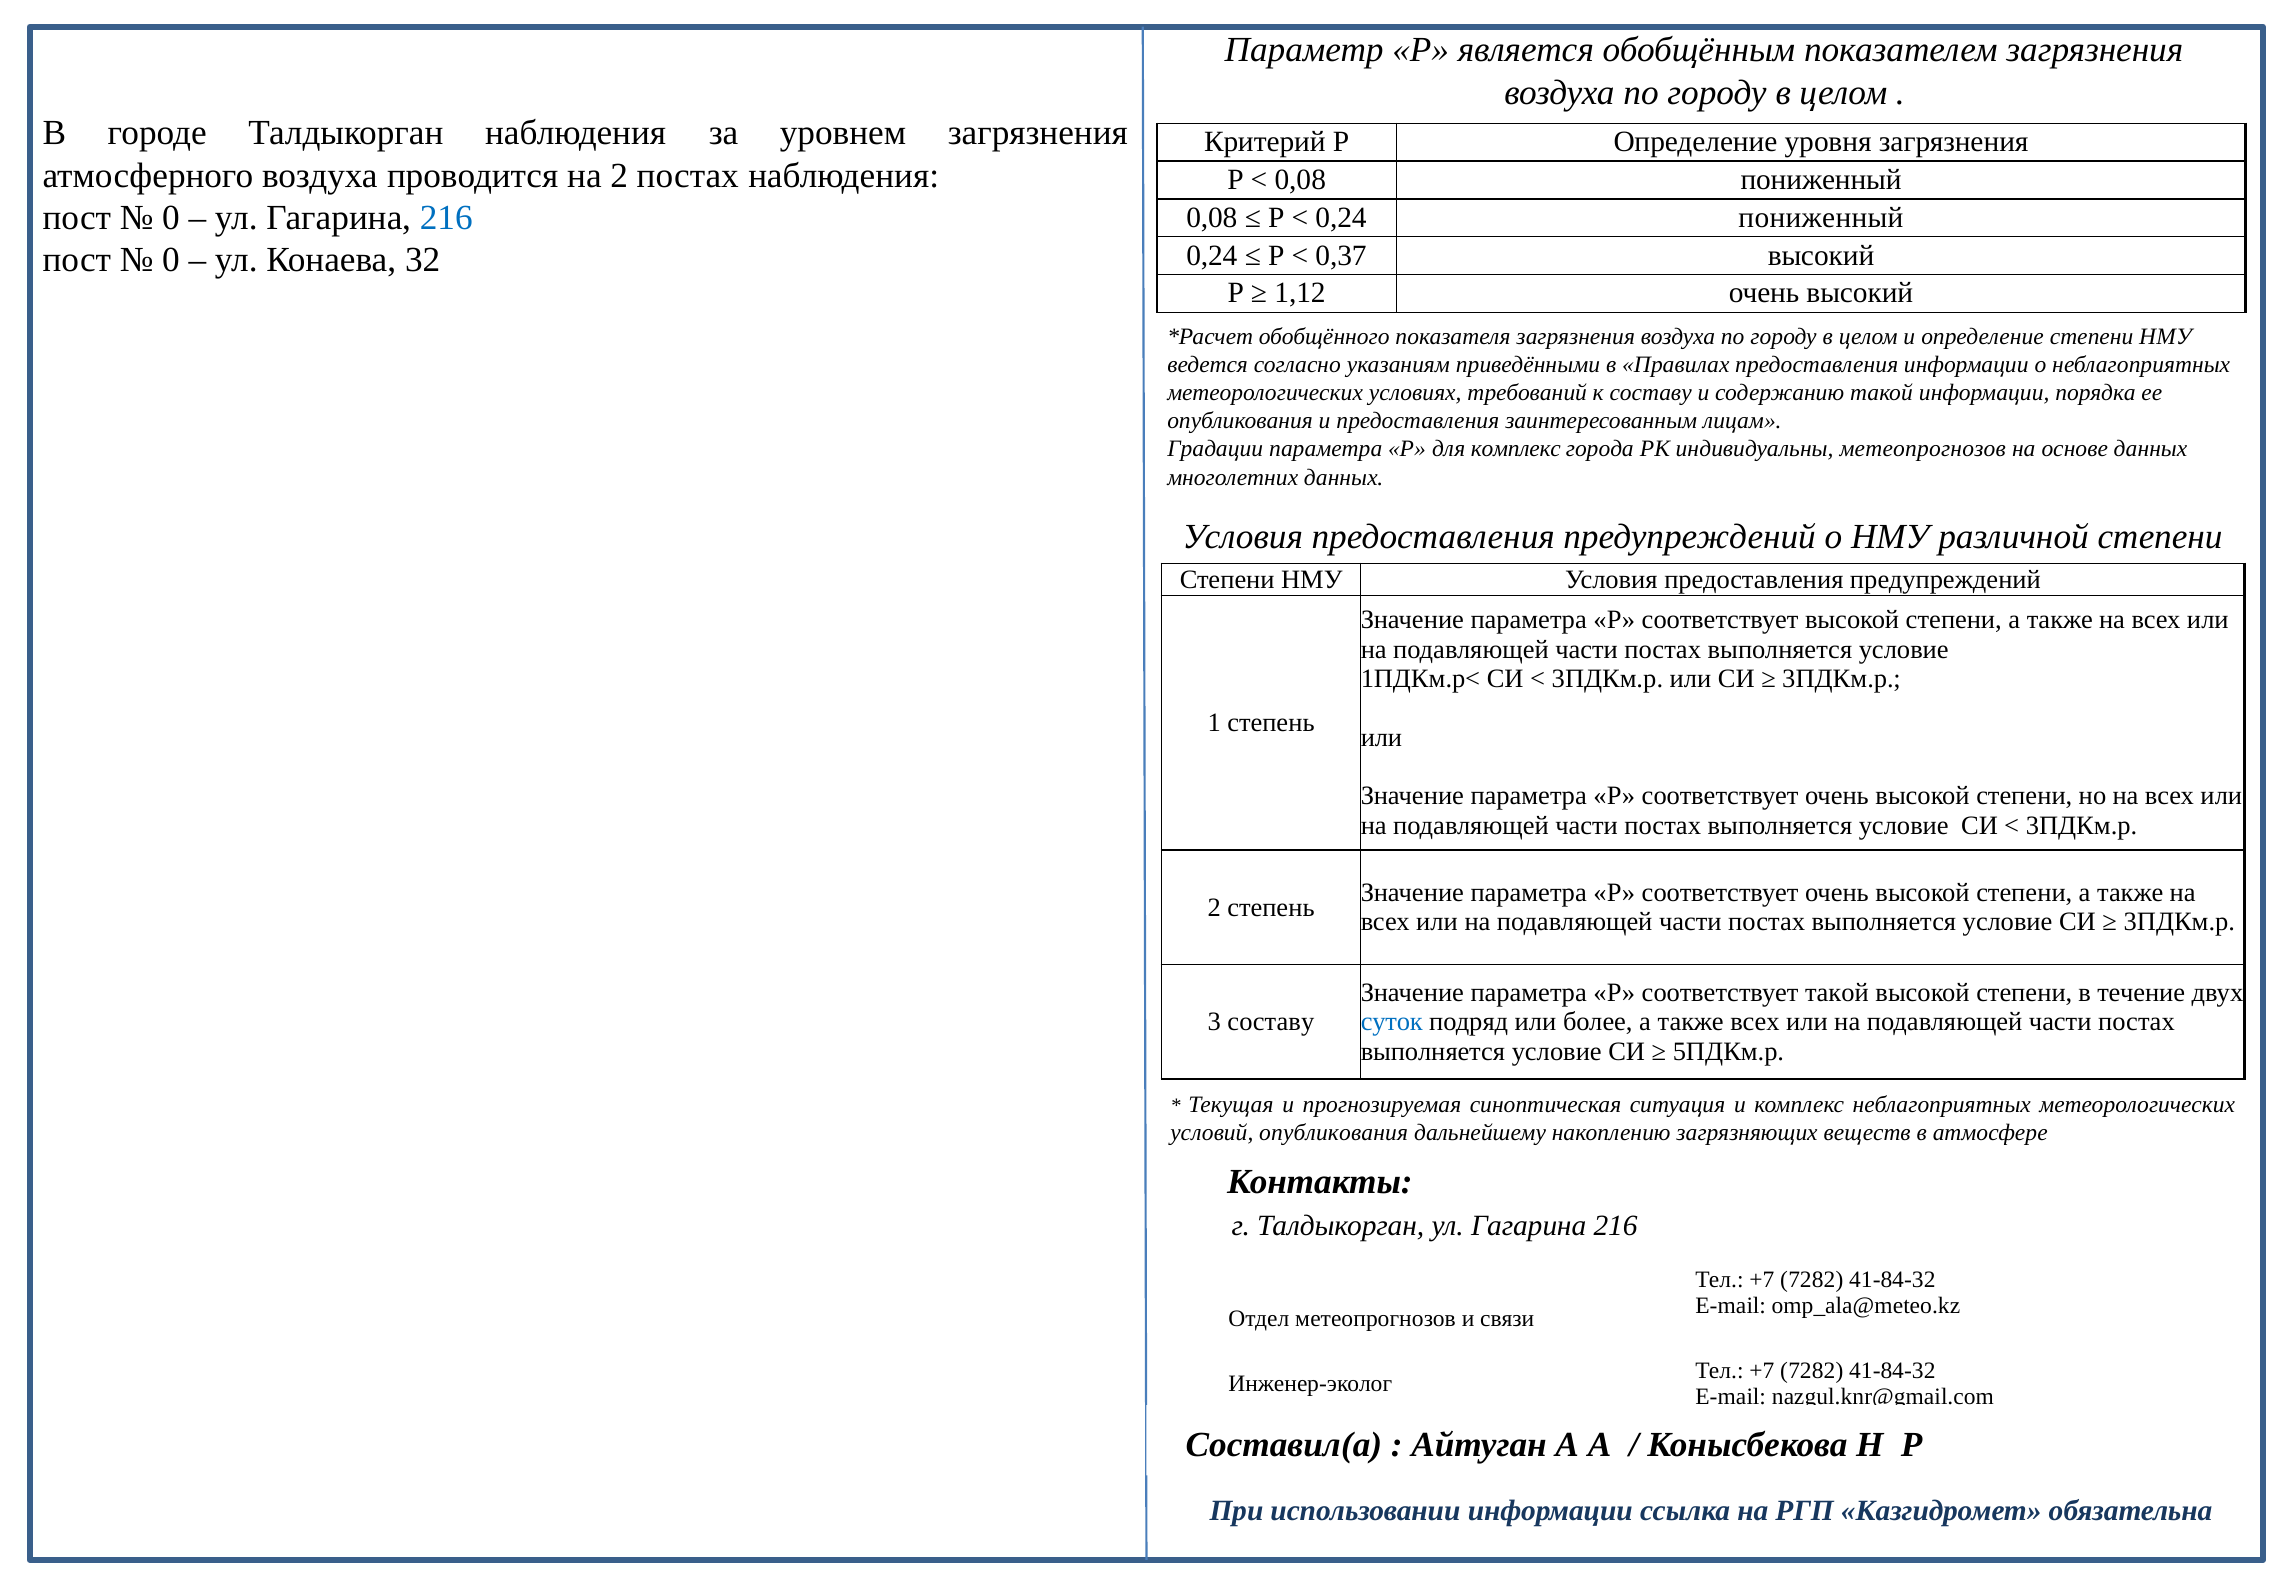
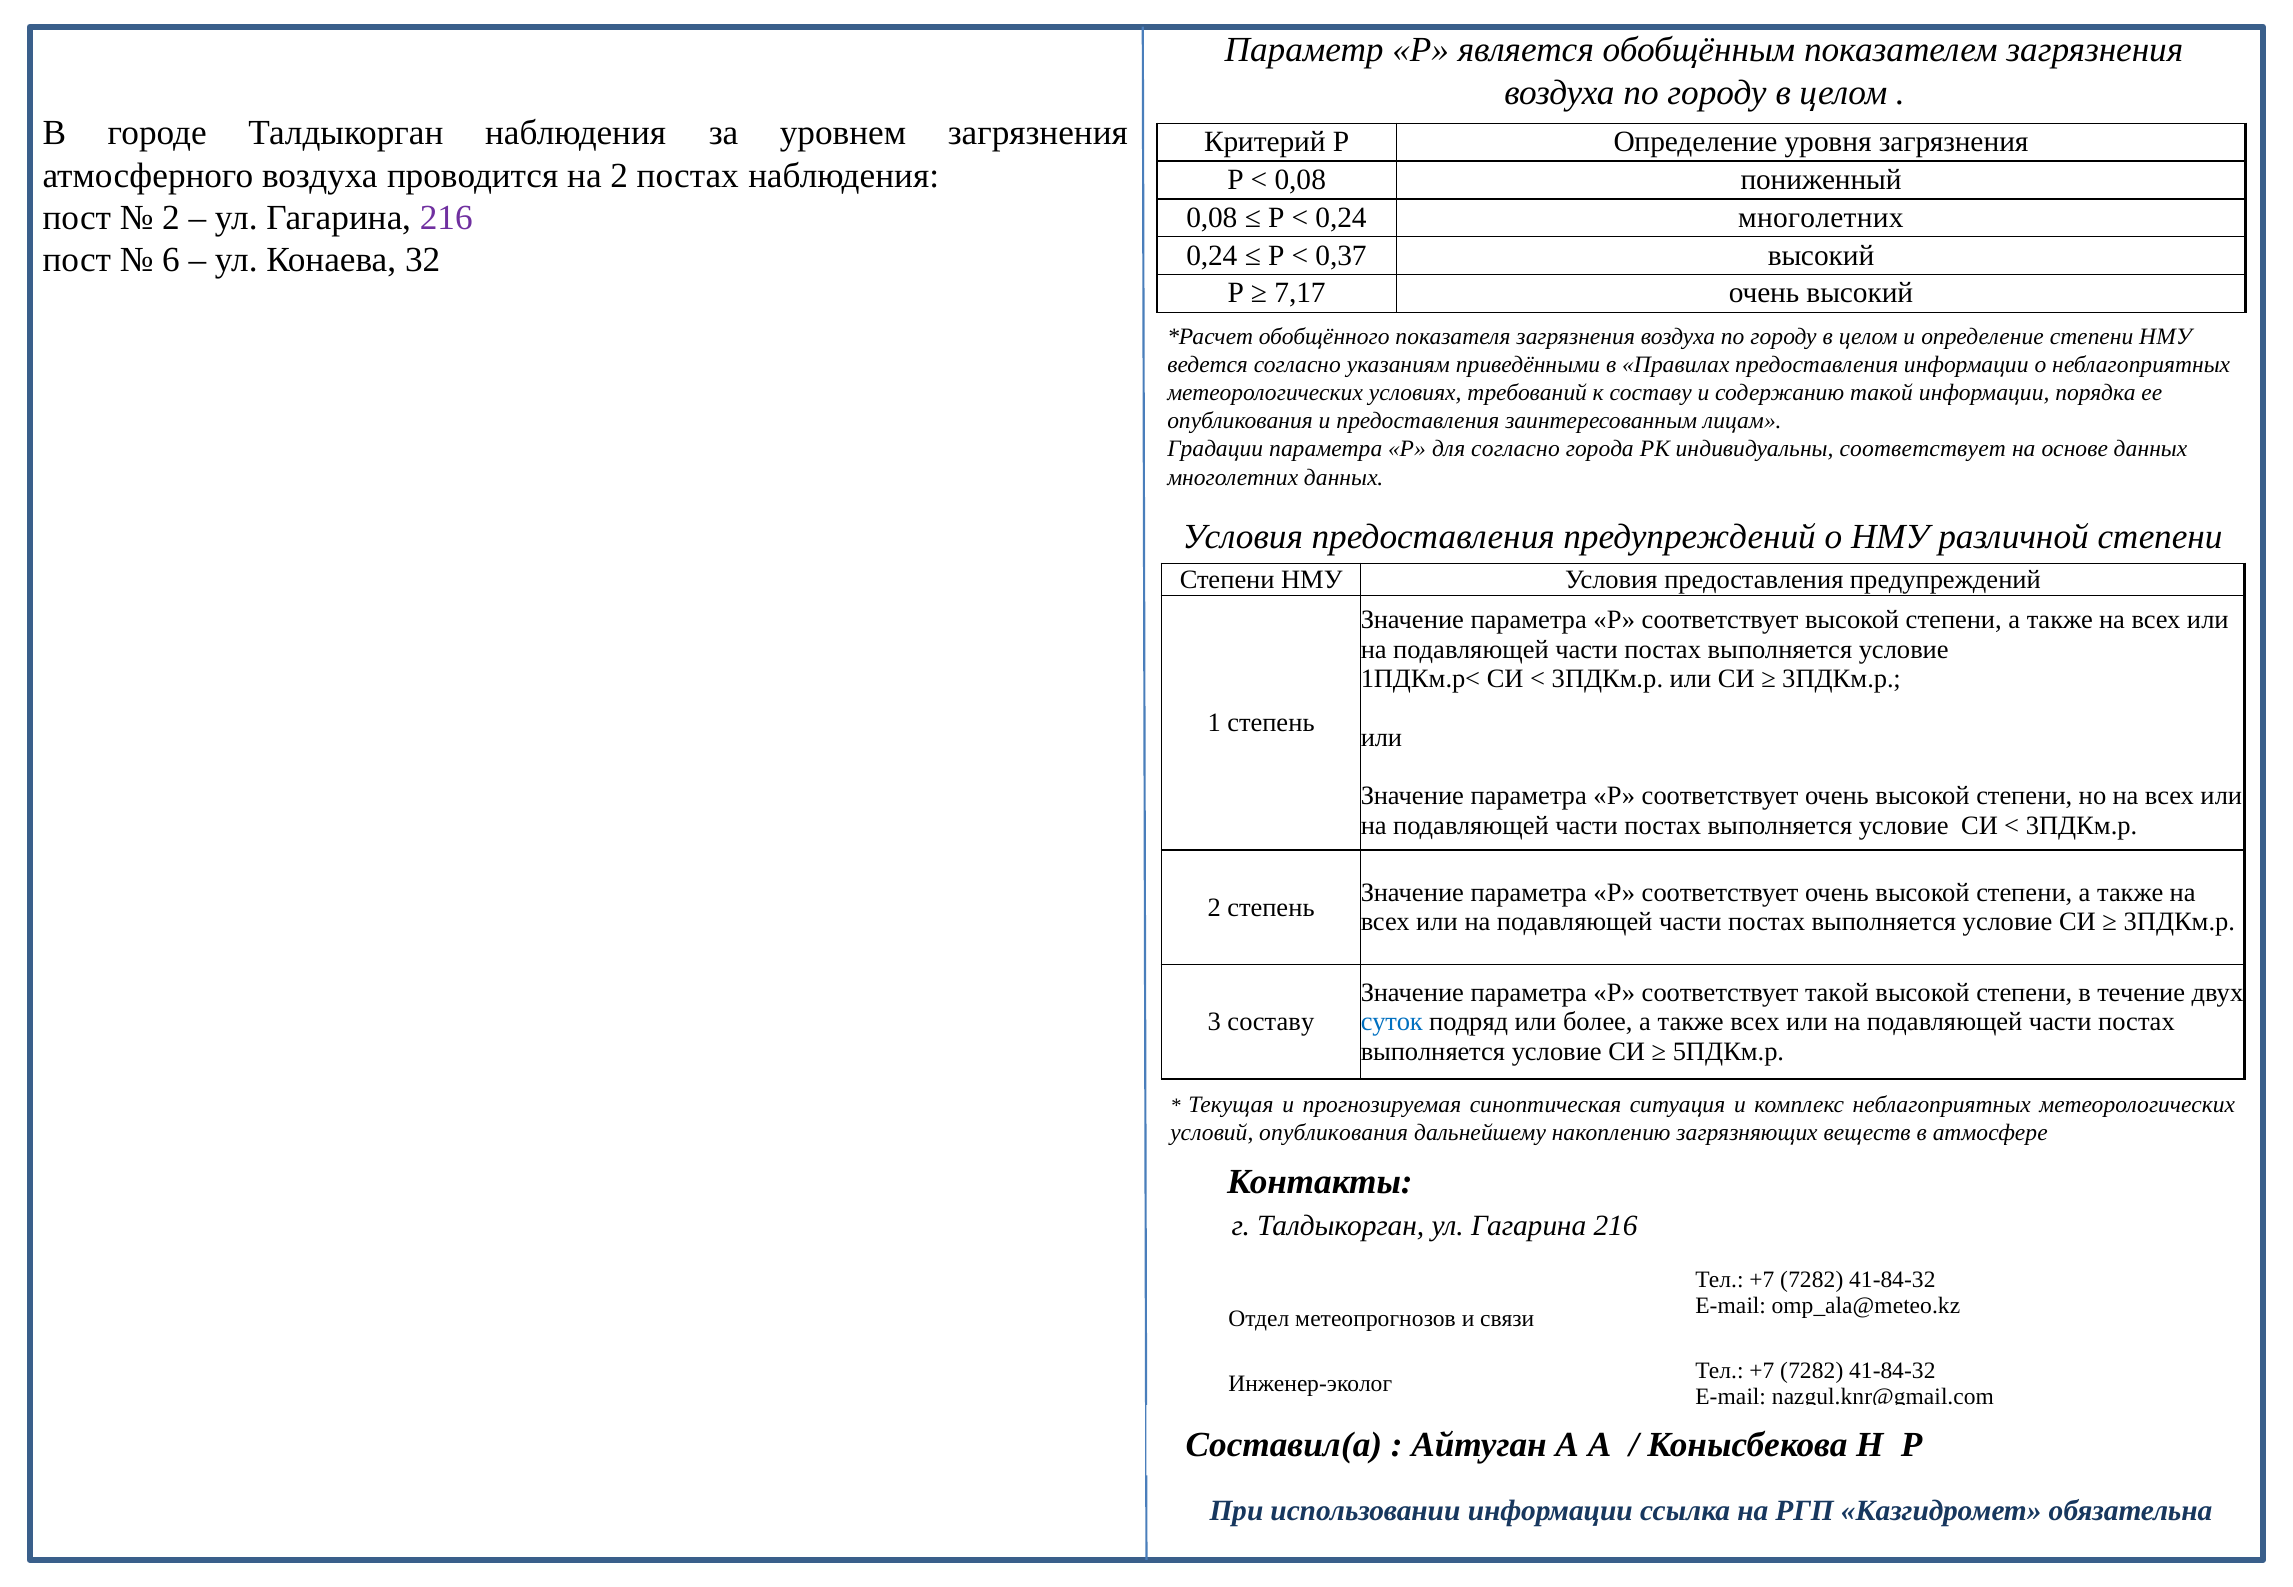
0 at (171, 218): 0 -> 2
216 at (446, 218) colour: blue -> purple
0,24 пониженный: пониженный -> многолетних
0 at (171, 260): 0 -> 6
1,12: 1,12 -> 7,17
для комплекс: комплекс -> согласно
индивидуальны метеопрогнозов: метеопрогнозов -> соответствует
